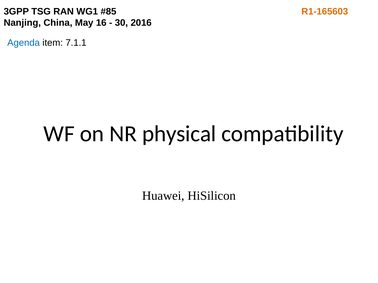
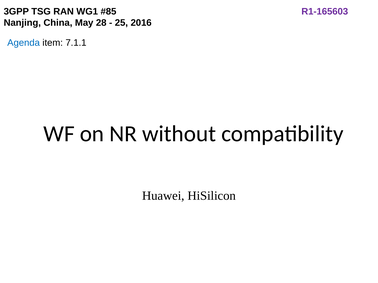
R1-165603 colour: orange -> purple
16: 16 -> 28
30: 30 -> 25
physical: physical -> without
